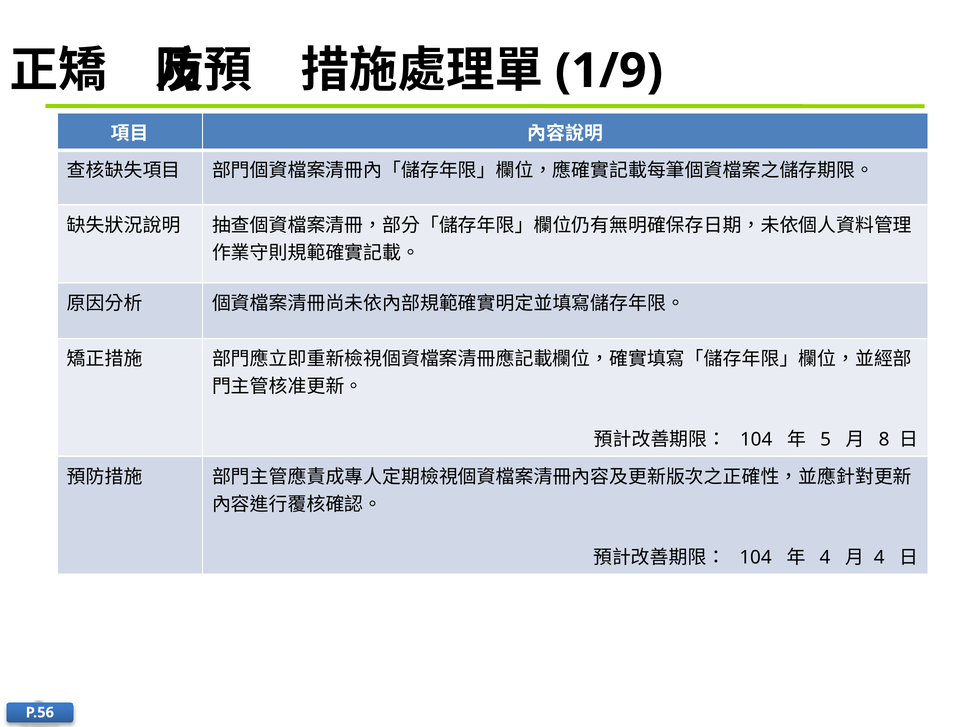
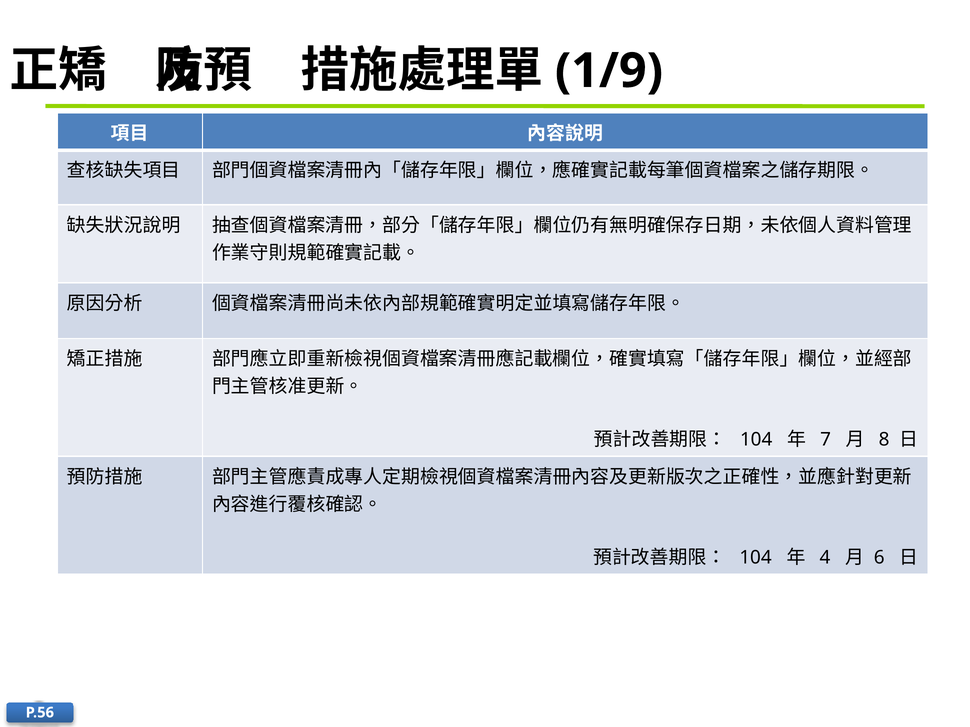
5: 5 -> 7
4 at (879, 558): 4 -> 6
